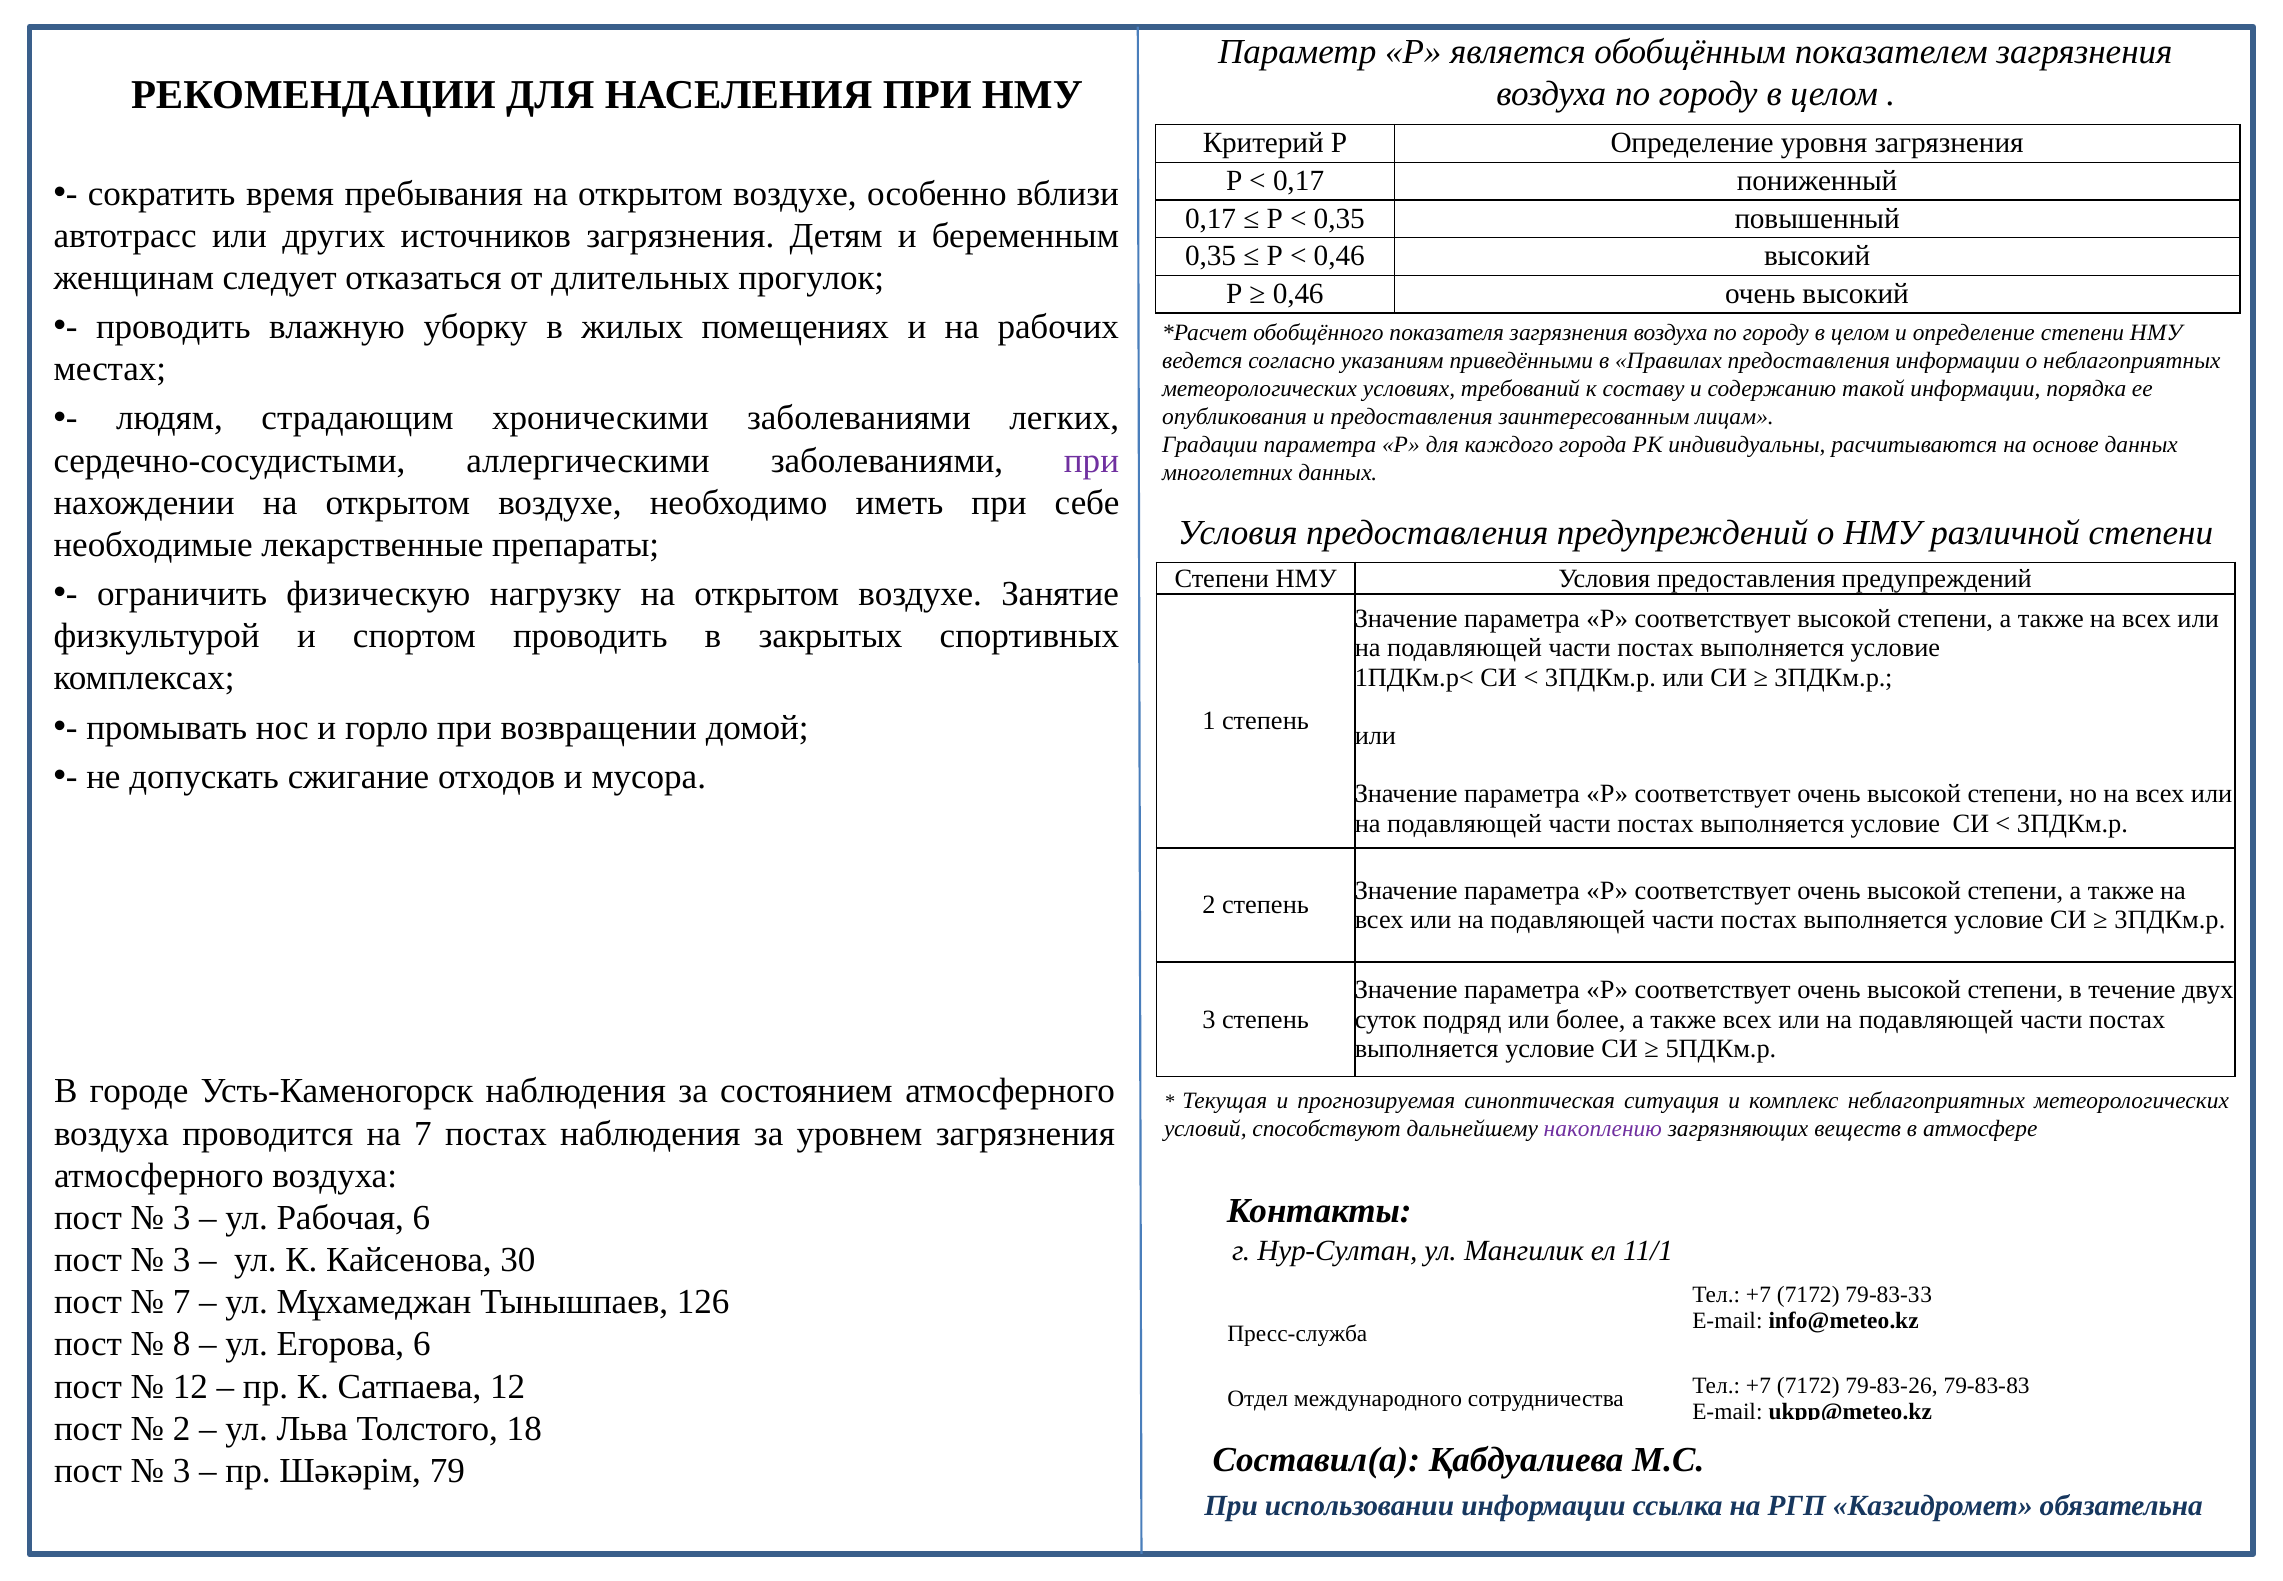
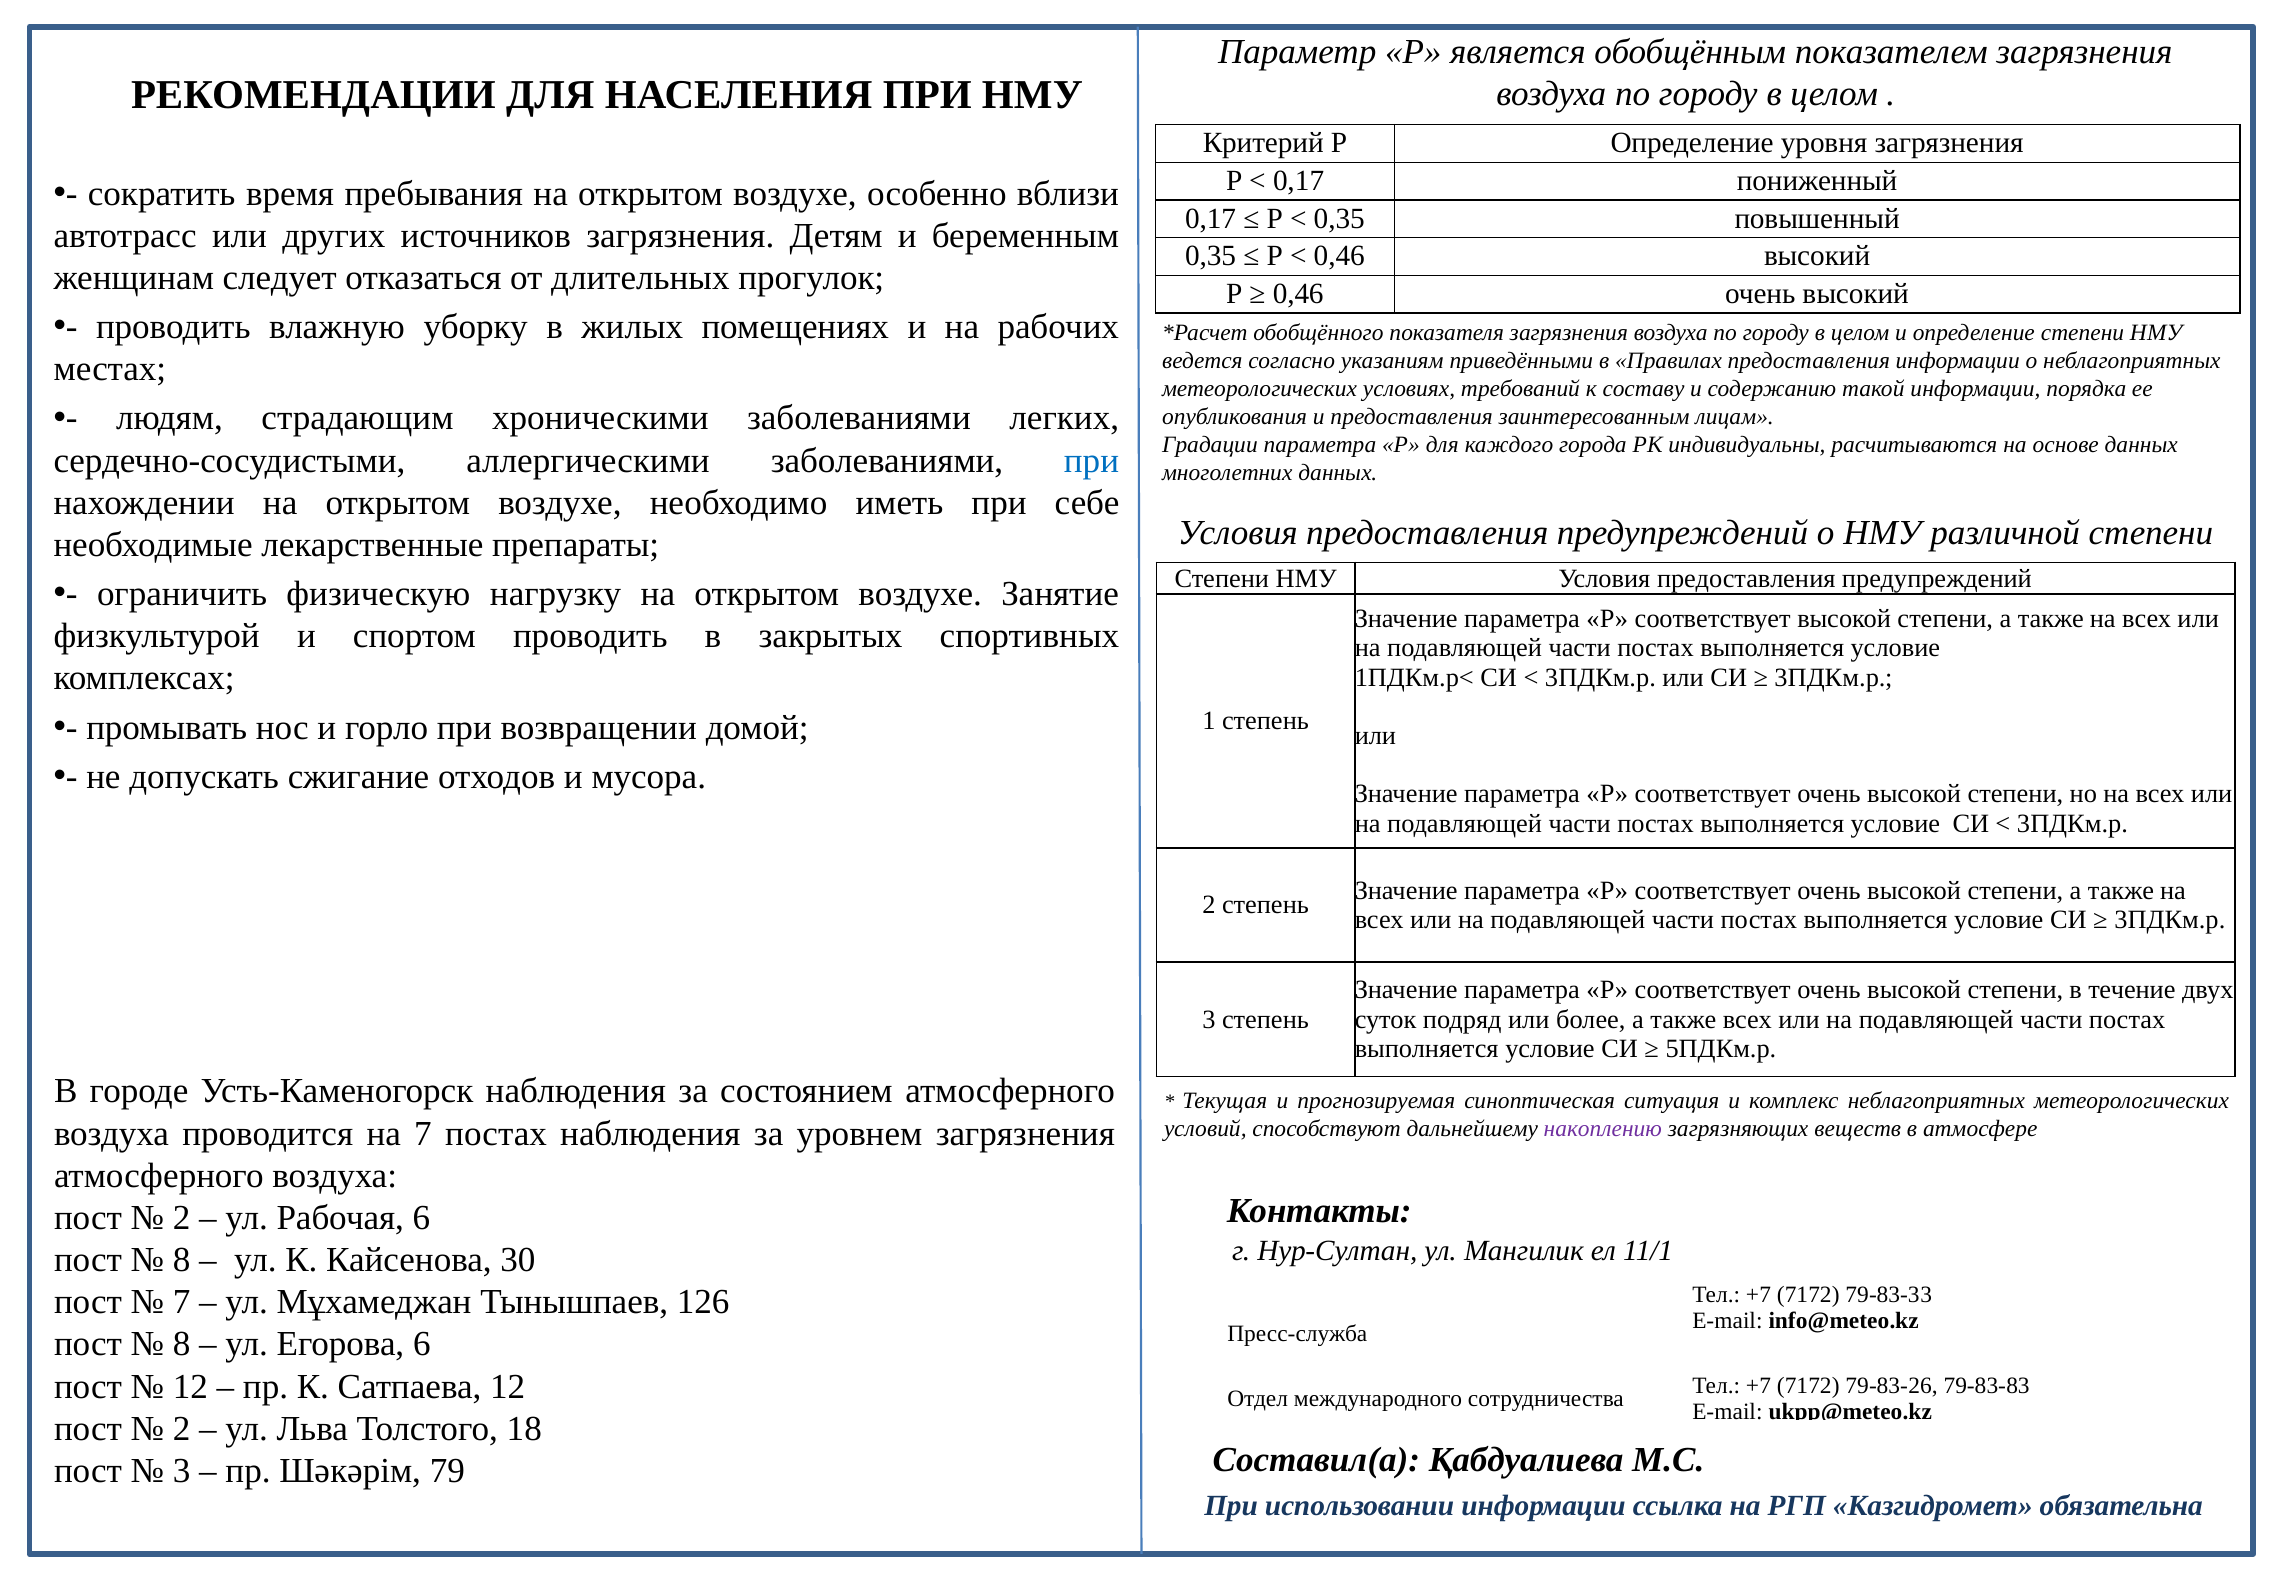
при at (1092, 460) colour: purple -> blue
3 at (182, 1217): 3 -> 2
3 at (182, 1260): 3 -> 8
